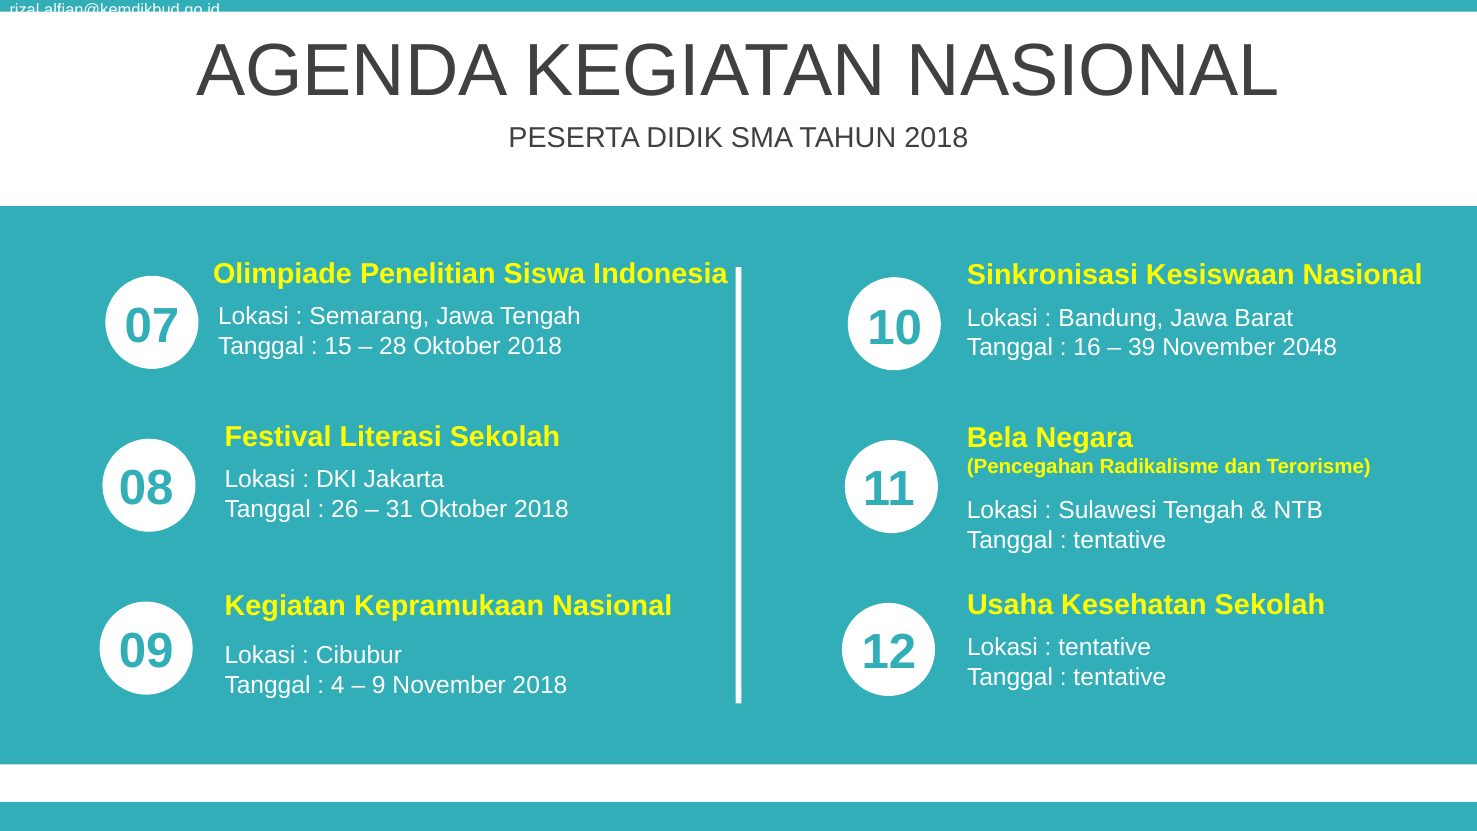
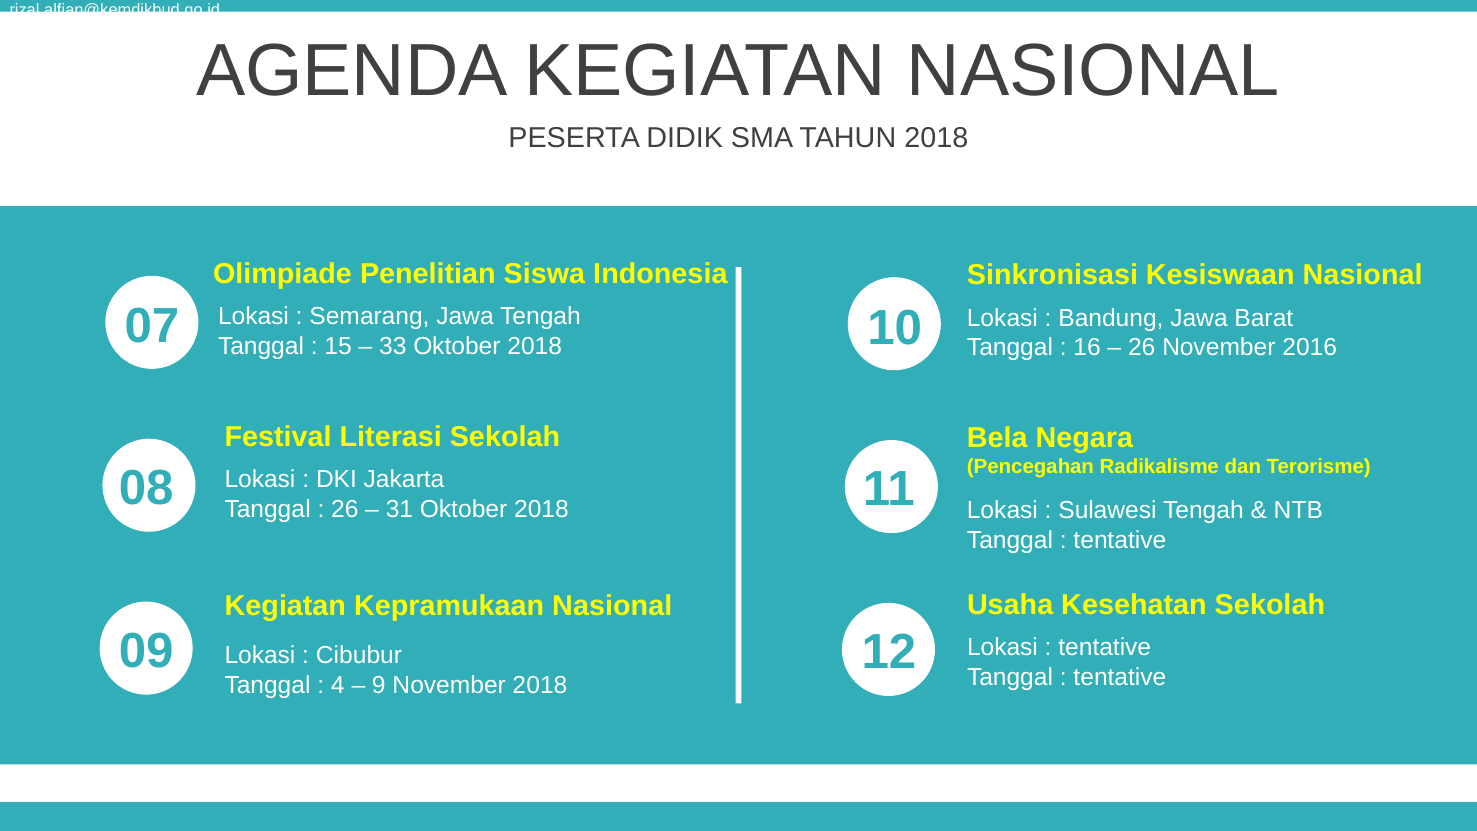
28: 28 -> 33
39 at (1142, 348): 39 -> 26
2048: 2048 -> 2016
